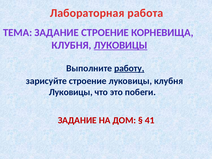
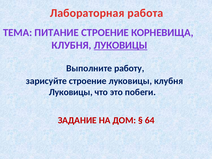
ТЕМА ЗАДАНИЕ: ЗАДАНИЕ -> ПИТАНИЕ
работу underline: present -> none
41: 41 -> 64
